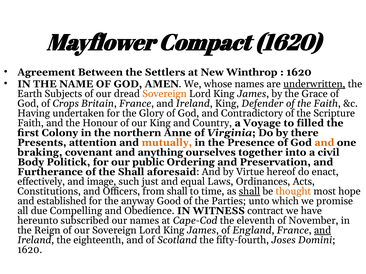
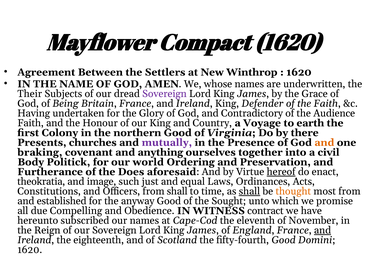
underwritten underline: present -> none
Earth: Earth -> Their
Sovereign at (164, 94) colour: orange -> purple
Crops: Crops -> Being
Scripture: Scripture -> Audience
filled: filled -> earth
northern Anne: Anne -> Good
attention: attention -> churches
mutually colour: orange -> purple
public: public -> world
the Shall: Shall -> Does
hereof underline: none -> present
effectively: effectively -> theokratia
most hope: hope -> from
Parties: Parties -> Sought
fifty-fourth Joses: Joses -> Good
